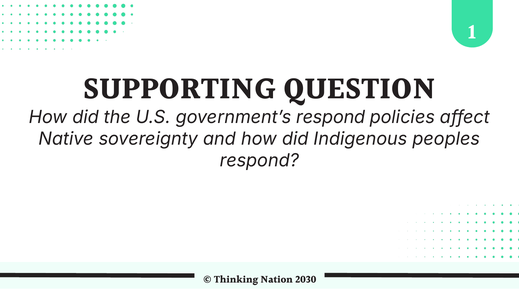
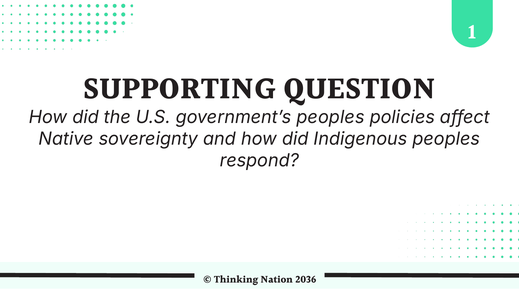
government’s respond: respond -> peoples
2030: 2030 -> 2036
